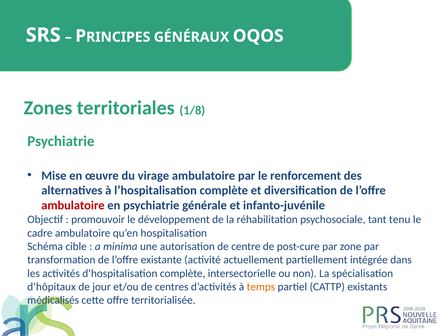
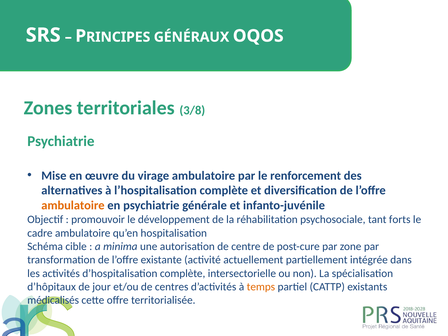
1/8: 1/8 -> 3/8
ambulatoire at (73, 205) colour: red -> orange
tenu: tenu -> forts
